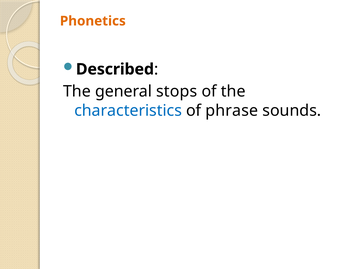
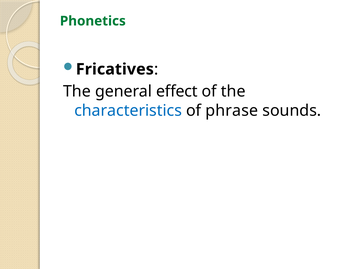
Phonetics colour: orange -> green
Described: Described -> Fricatives
stops: stops -> effect
